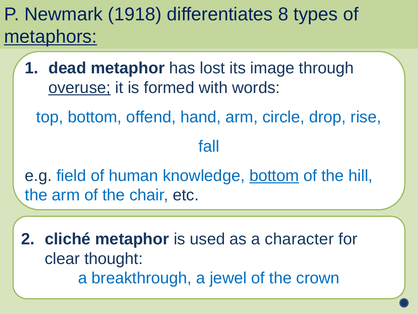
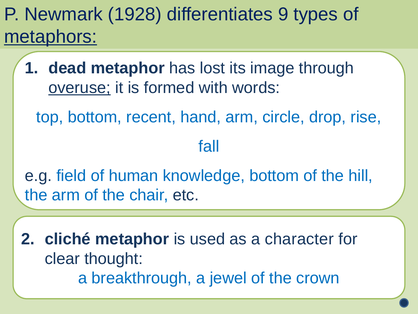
1918: 1918 -> 1928
8: 8 -> 9
offend: offend -> recent
bottom at (274, 175) underline: present -> none
